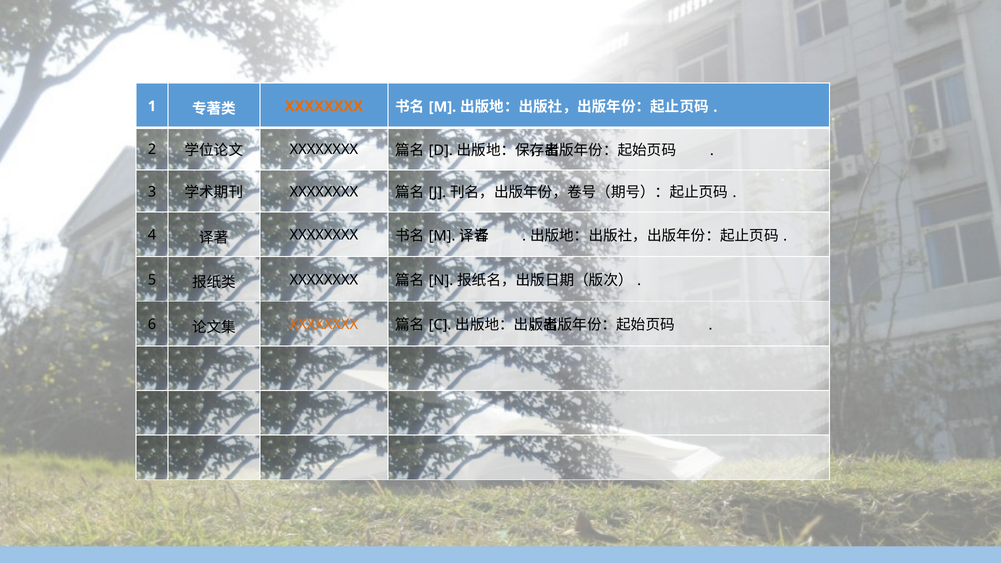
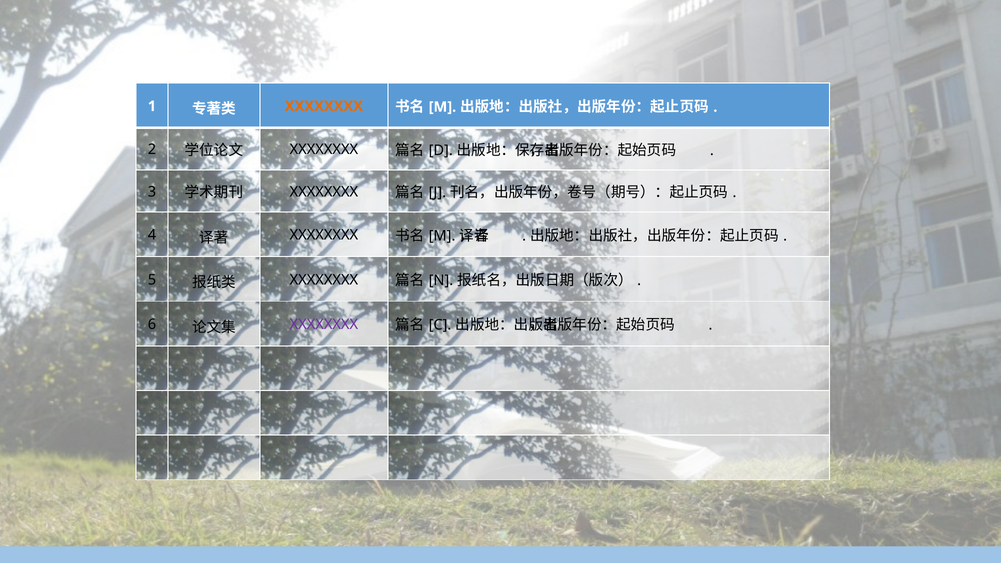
XXXXXXXX at (324, 324) colour: orange -> purple
